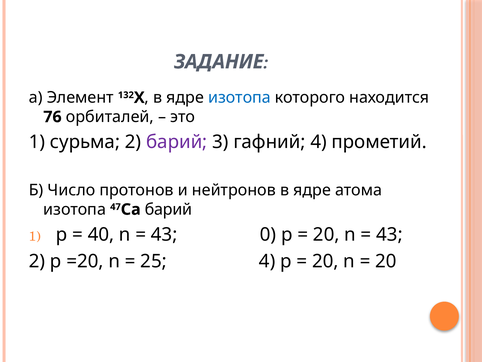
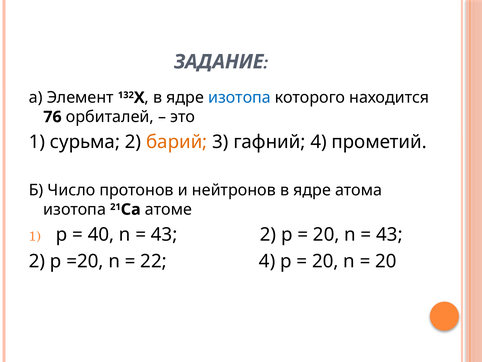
барий at (177, 142) colour: purple -> orange
47: 47 -> 21
барий at (169, 209): барий -> атоме
0 at (268, 234): 0 -> 2
25: 25 -> 22
